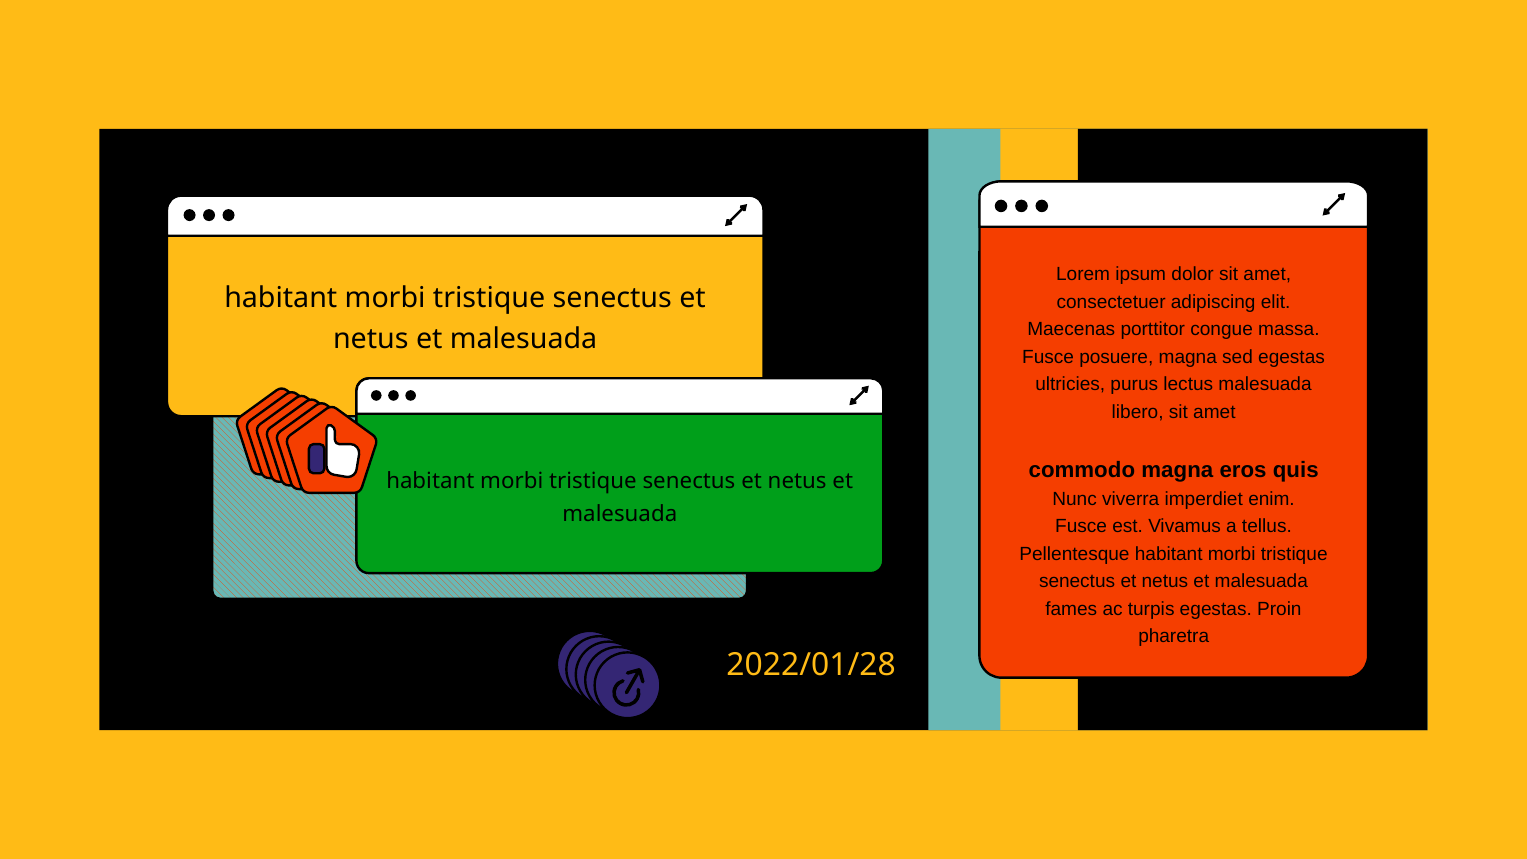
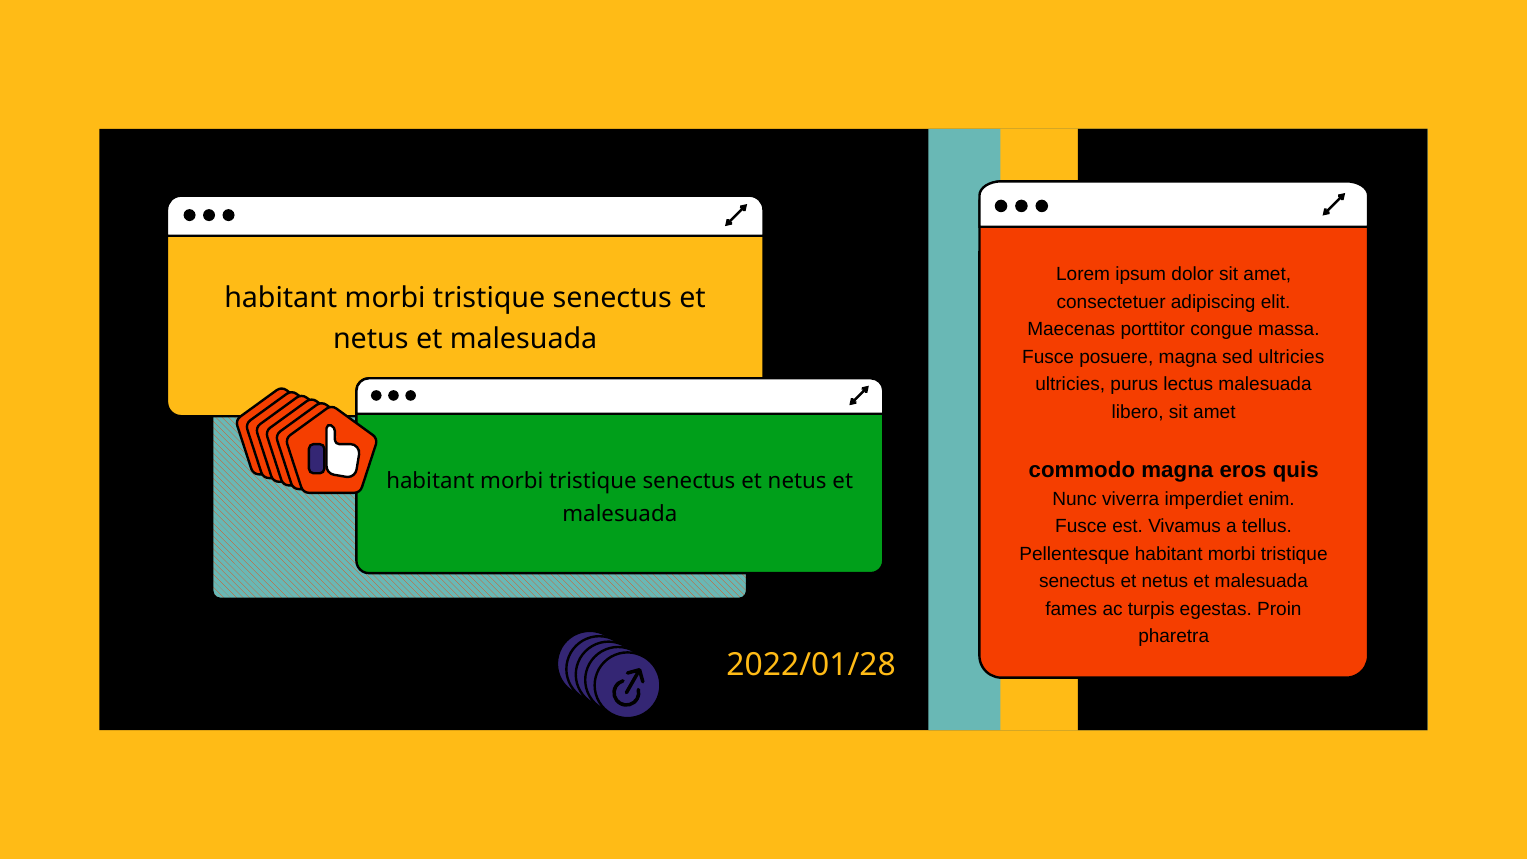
sed egestas: egestas -> ultricies
